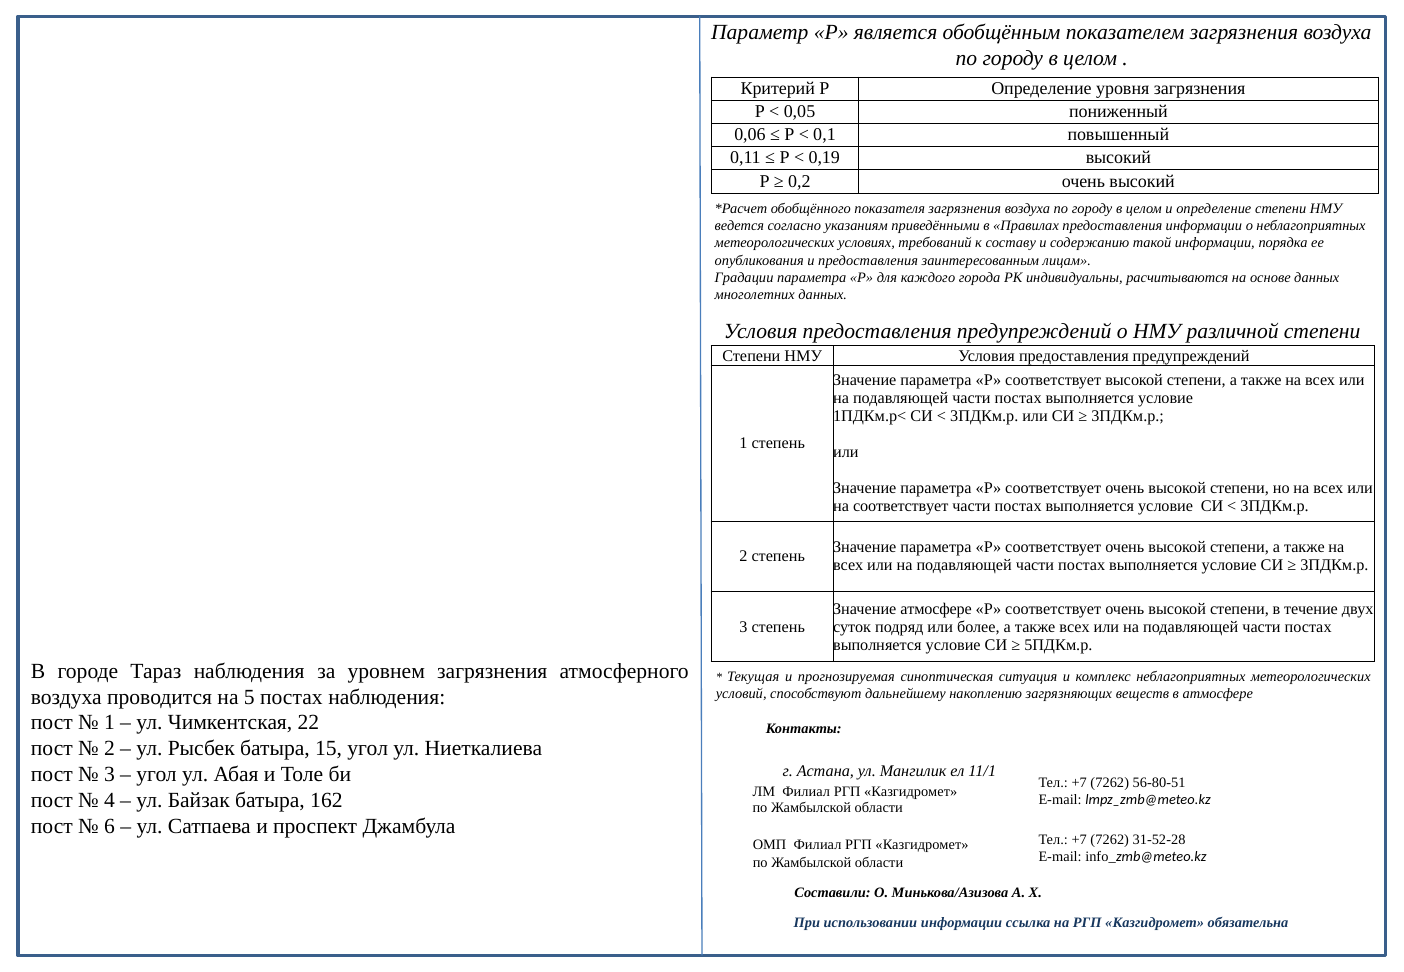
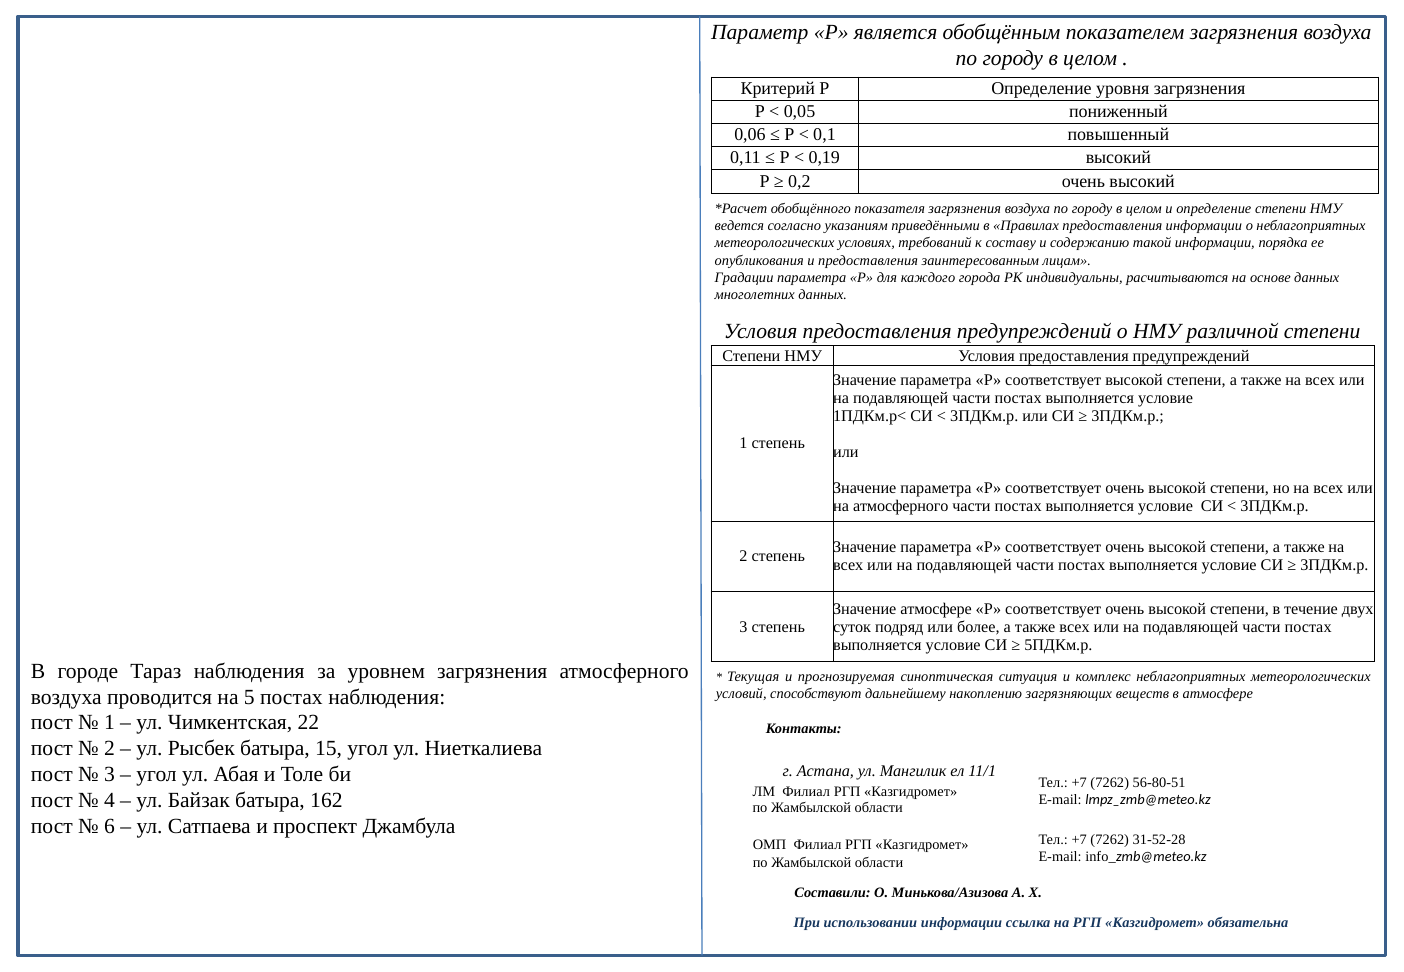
на соответствует: соответствует -> атмосферного
